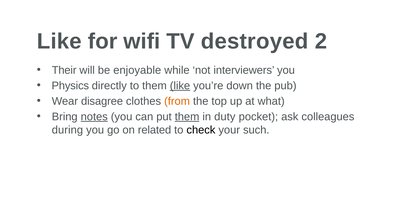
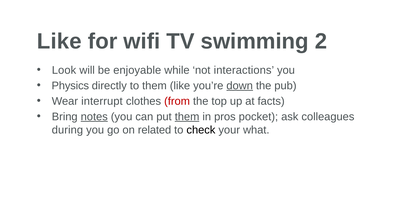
destroyed: destroyed -> swimming
Their: Their -> Look
interviewers: interviewers -> interactions
like at (180, 86) underline: present -> none
down underline: none -> present
disagree: disagree -> interrupt
from colour: orange -> red
what: what -> facts
duty: duty -> pros
such: such -> what
